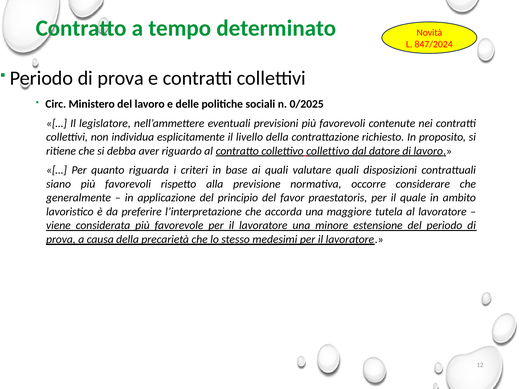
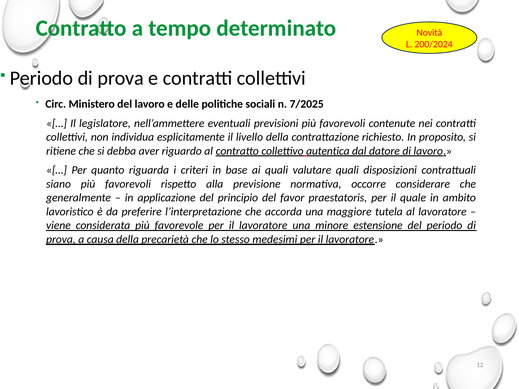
847/2024: 847/2024 -> 200/2024
0/2025: 0/2025 -> 7/2025
collettivo collettivo: collettivo -> autentica
